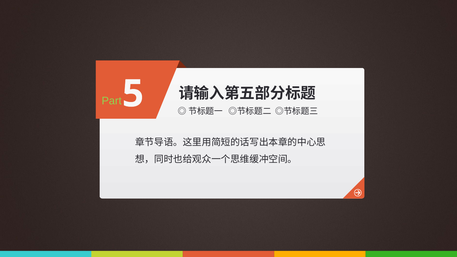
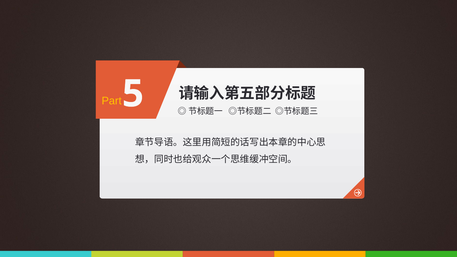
Part colour: light green -> yellow
